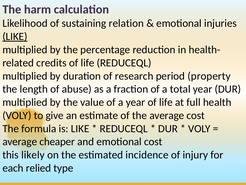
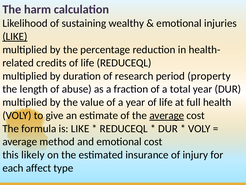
relation: relation -> wealthy
average at (167, 115) underline: none -> present
cheaper: cheaper -> method
incidence: incidence -> insurance
relied: relied -> affect
